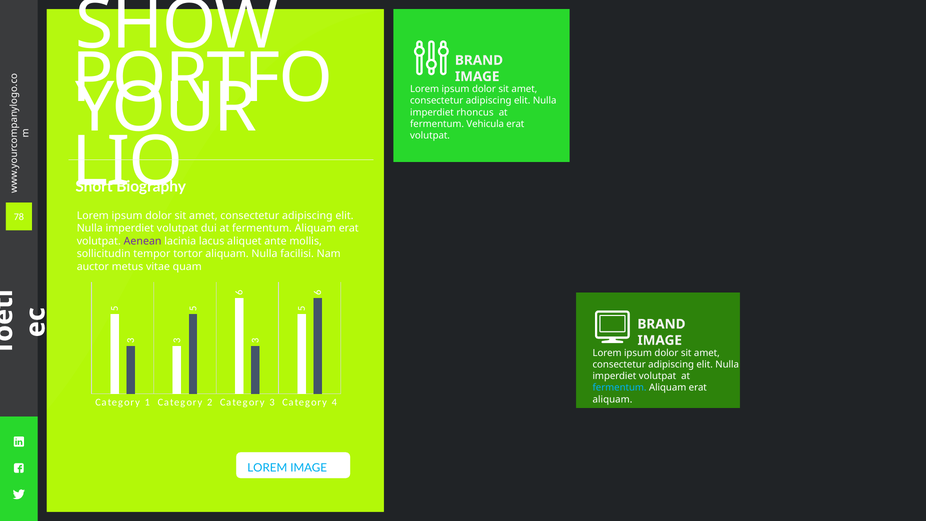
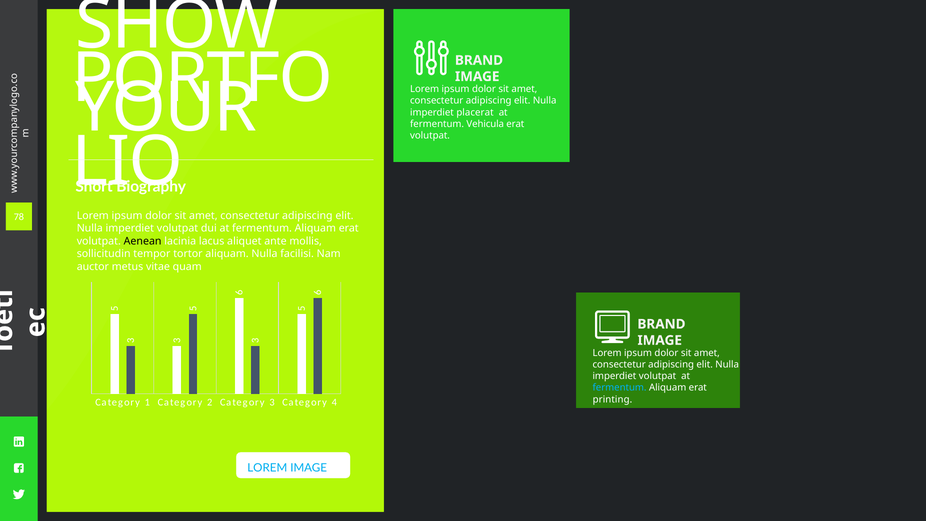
rhoncus: rhoncus -> placerat
Aenean colour: purple -> black
aliquam at (612, 399): aliquam -> printing
